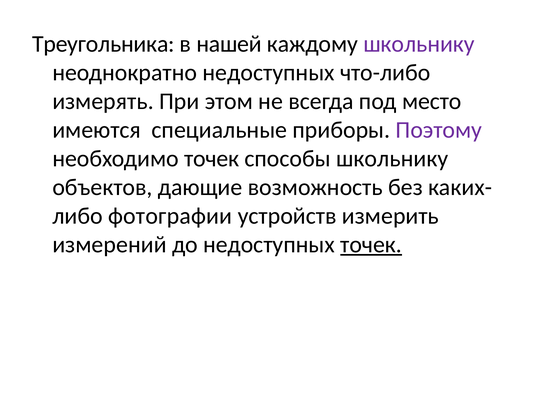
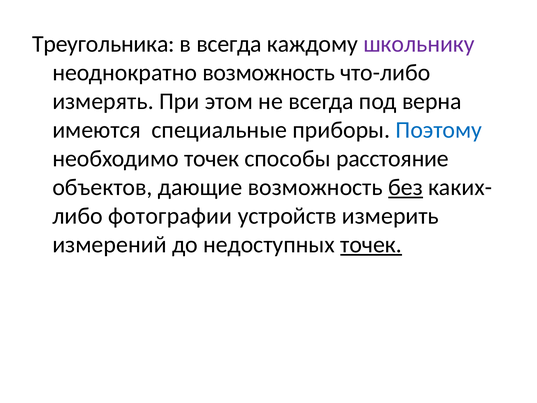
в нашей: нашей -> всегда
неоднократно недоступных: недоступных -> возможность
место: место -> верна
Поэтому colour: purple -> blue
способы школьнику: школьнику -> расстояние
без underline: none -> present
